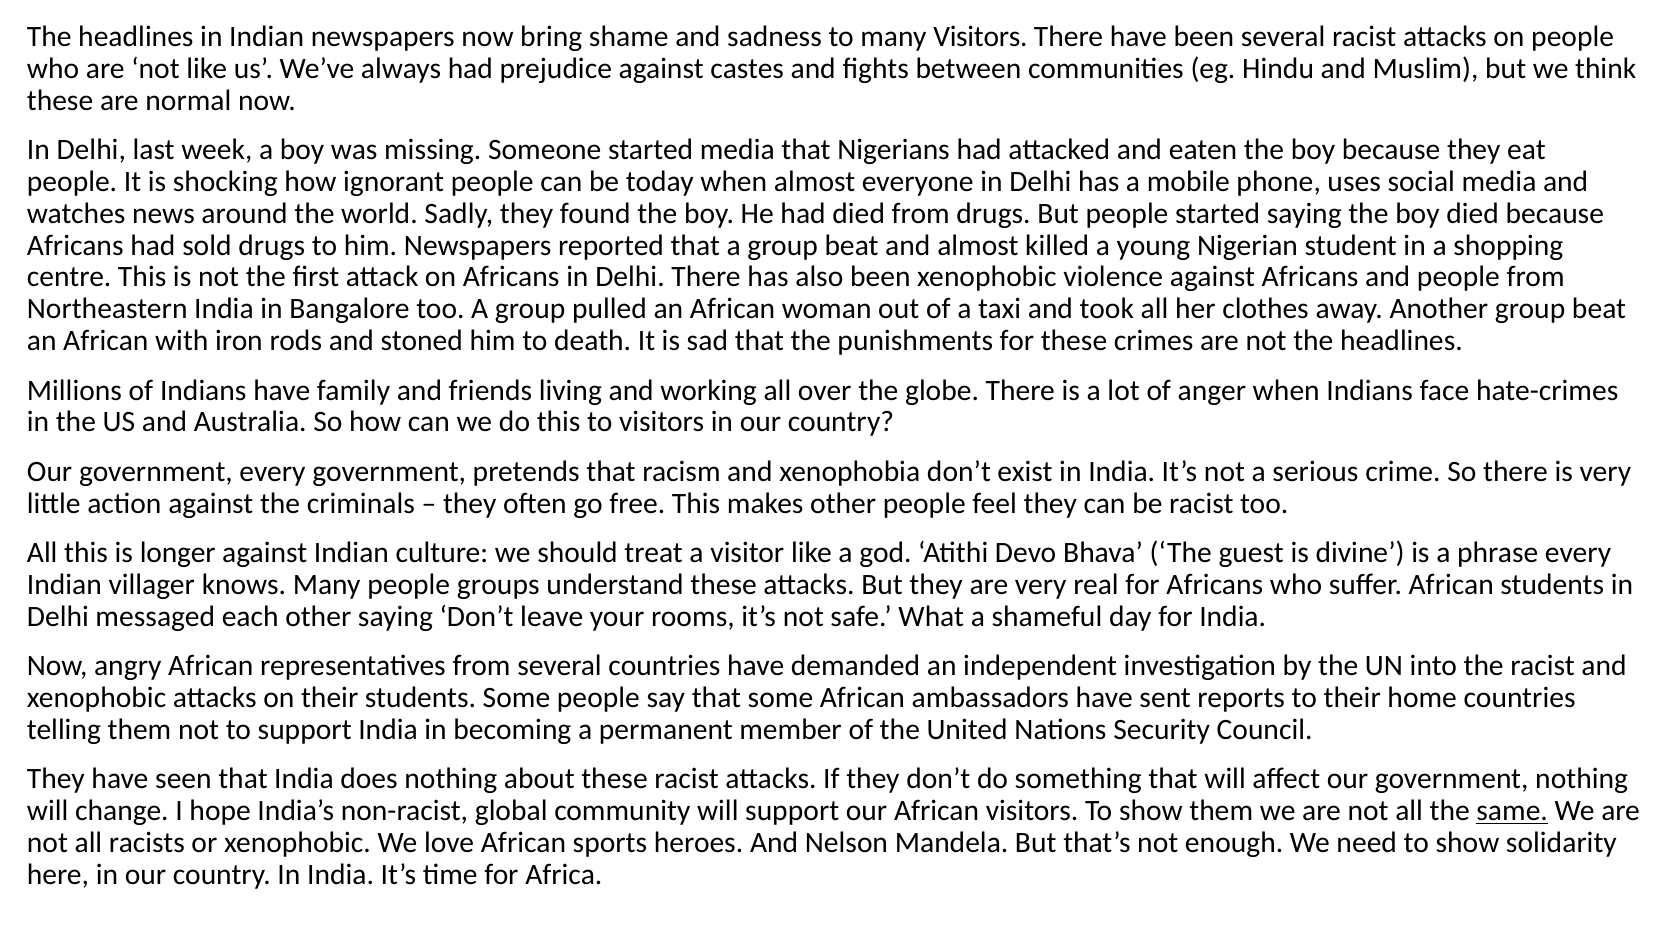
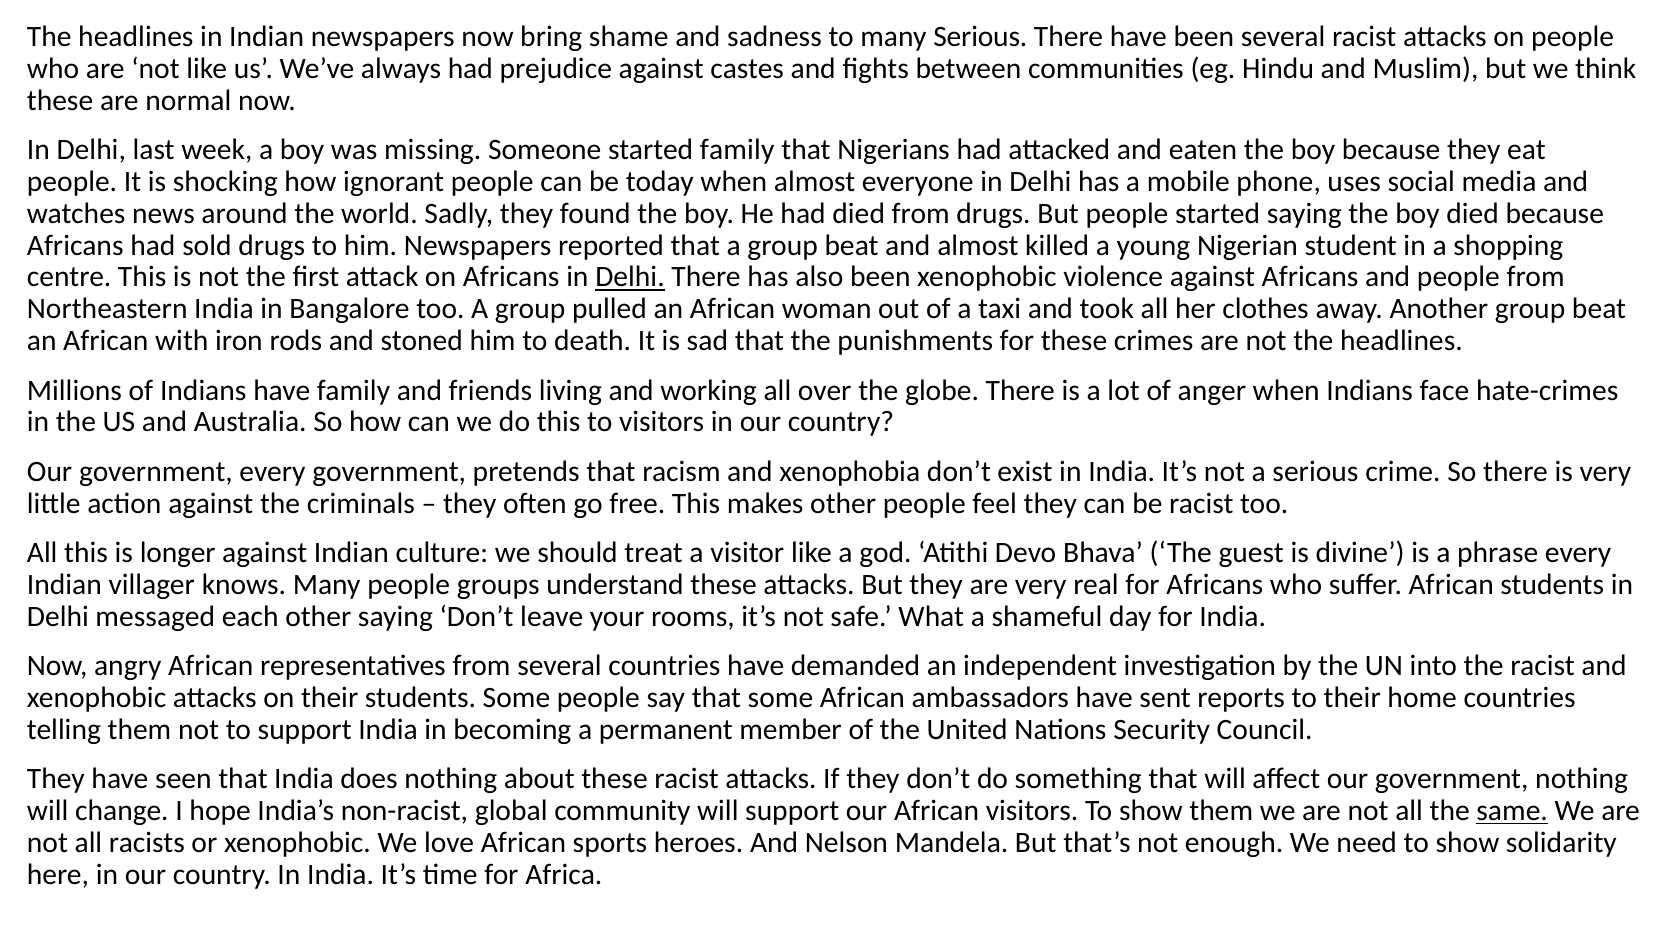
many Visitors: Visitors -> Serious
started media: media -> family
Delhi at (630, 277) underline: none -> present
